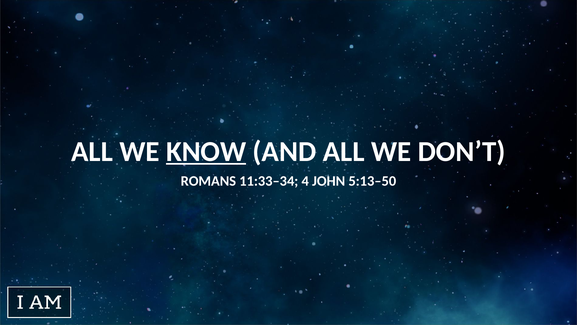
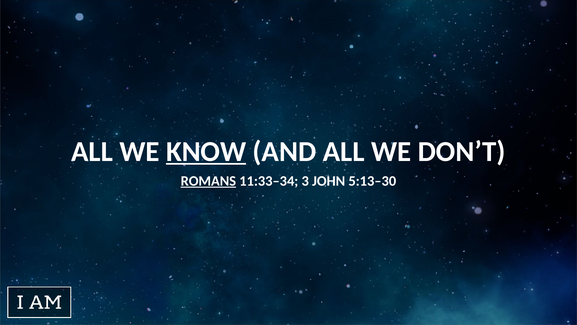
ROMANS underline: none -> present
4: 4 -> 3
5:13–50: 5:13–50 -> 5:13–30
